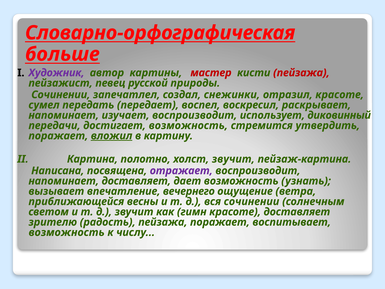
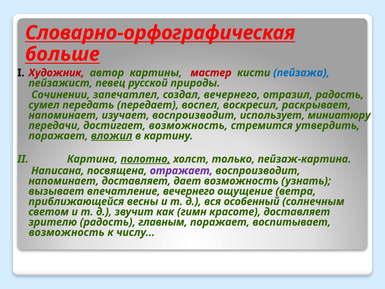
Художник colour: purple -> red
пейзажа at (301, 73) colour: red -> blue
создал снежинки: снежинки -> вечернего
отразил красоте: красоте -> радость
диковинный: диковинный -> миниатюру
полотно underline: none -> present
холст звучит: звучит -> только
вся сочинении: сочинении -> особенный
радость пейзажа: пейзажа -> главным
